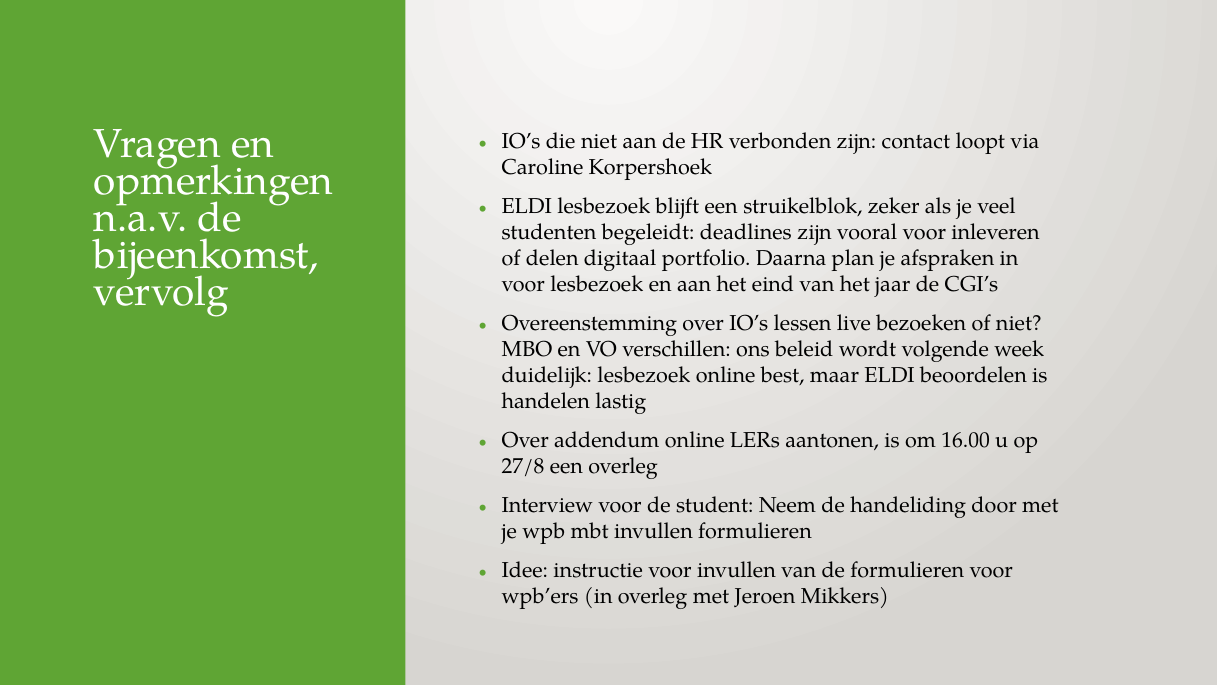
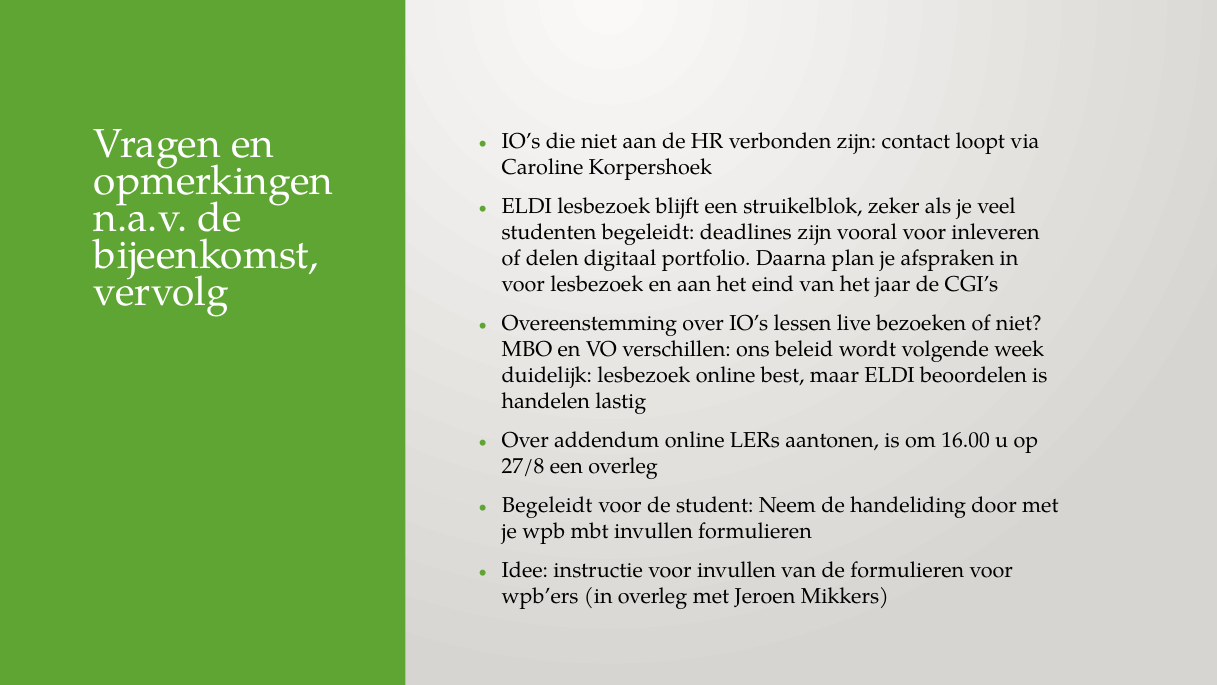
Interview at (547, 505): Interview -> Begeleidt
